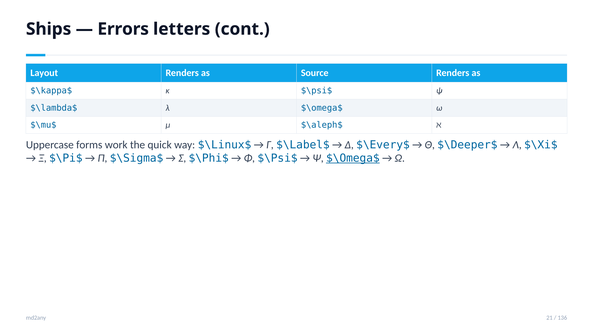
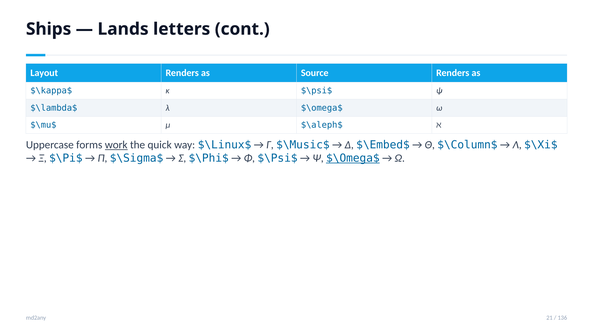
Errors: Errors -> Lands
work underline: none -> present
$\Label$: $\Label$ -> $\Music$
$\Every$: $\Every$ -> $\Embed$
$\Deeper$: $\Deeper$ -> $\Column$
